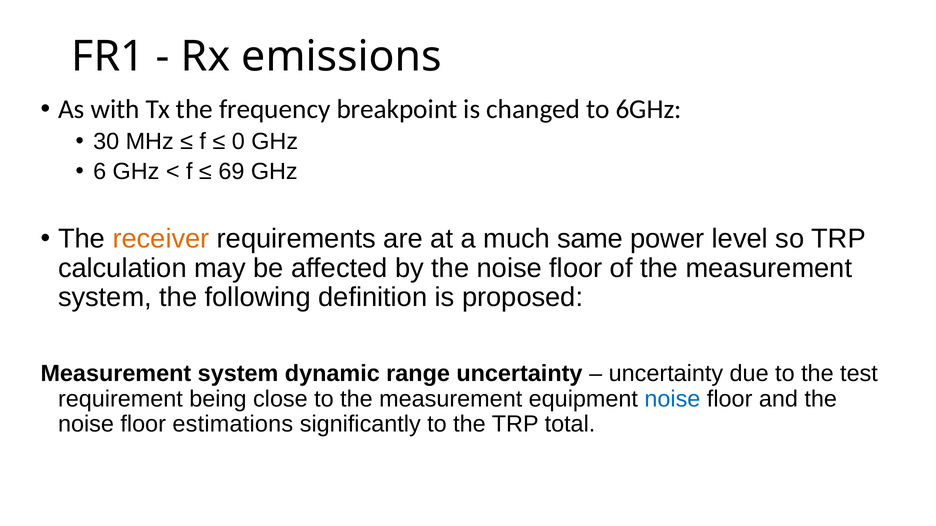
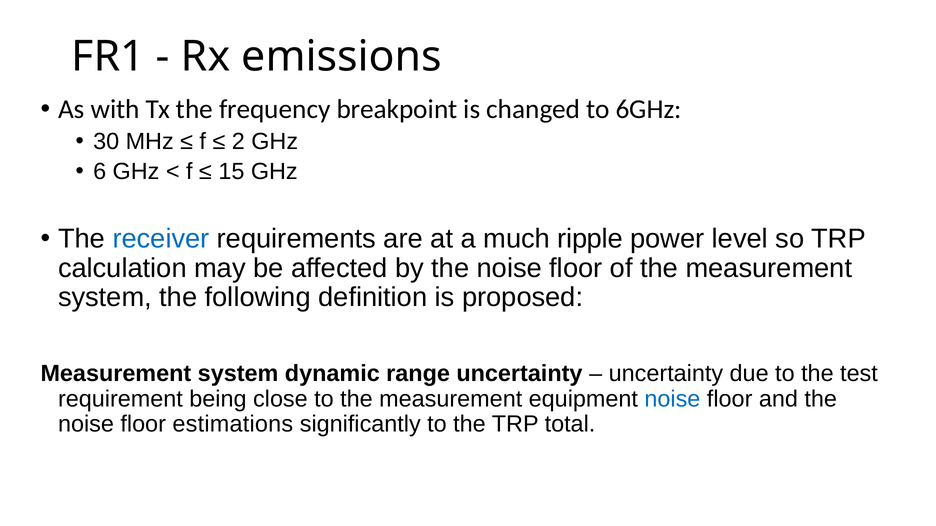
0: 0 -> 2
69: 69 -> 15
receiver colour: orange -> blue
same: same -> ripple
